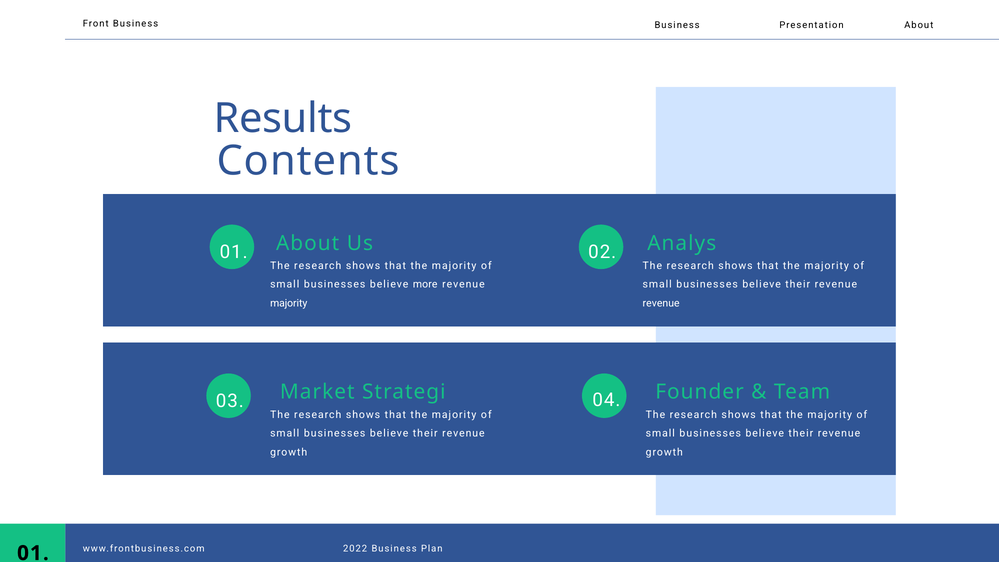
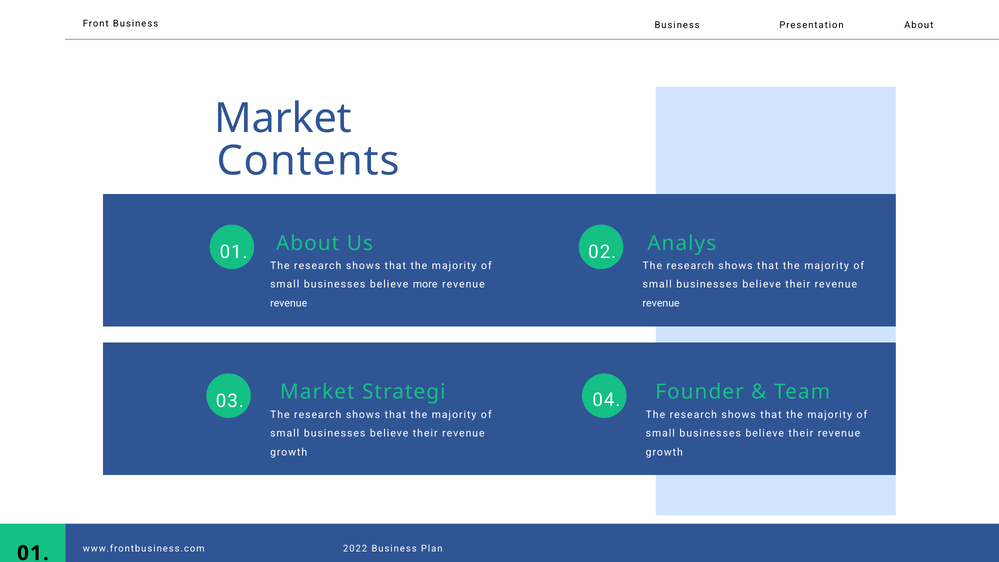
Results at (283, 119): Results -> Market
majority at (289, 303): majority -> revenue
